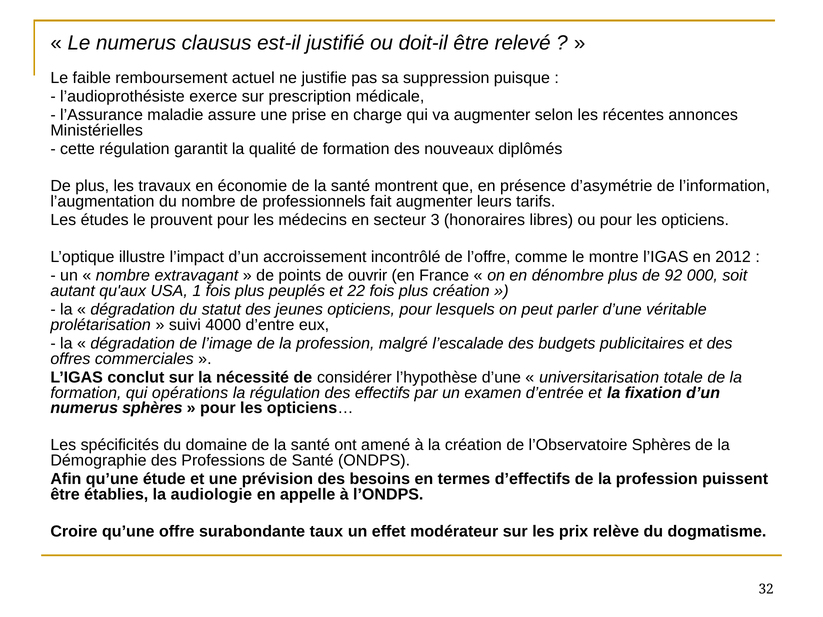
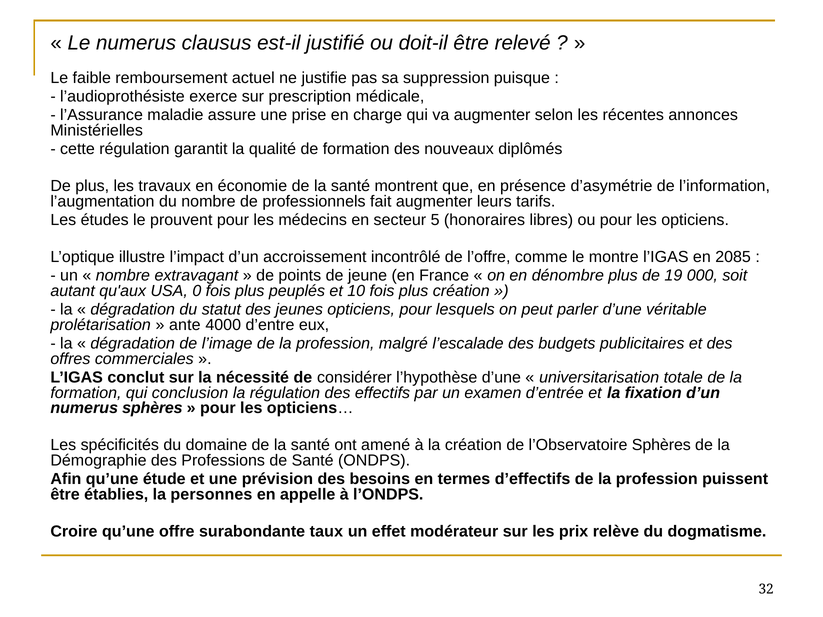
3: 3 -> 5
2012: 2012 -> 2085
ouvrir: ouvrir -> jeune
92: 92 -> 19
1: 1 -> 0
22: 22 -> 10
suivi: suivi -> ante
opérations: opérations -> conclusion
audiologie: audiologie -> personnes
